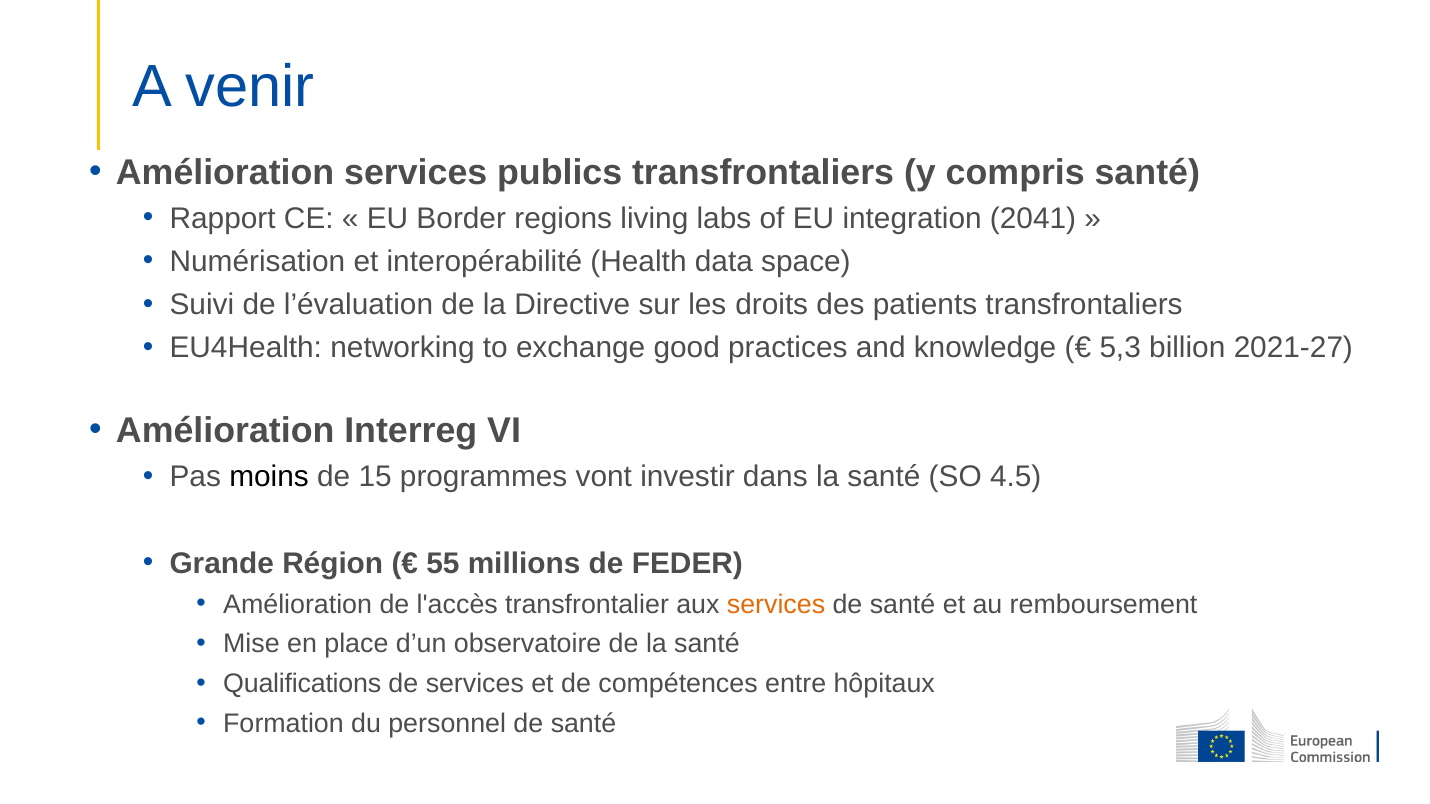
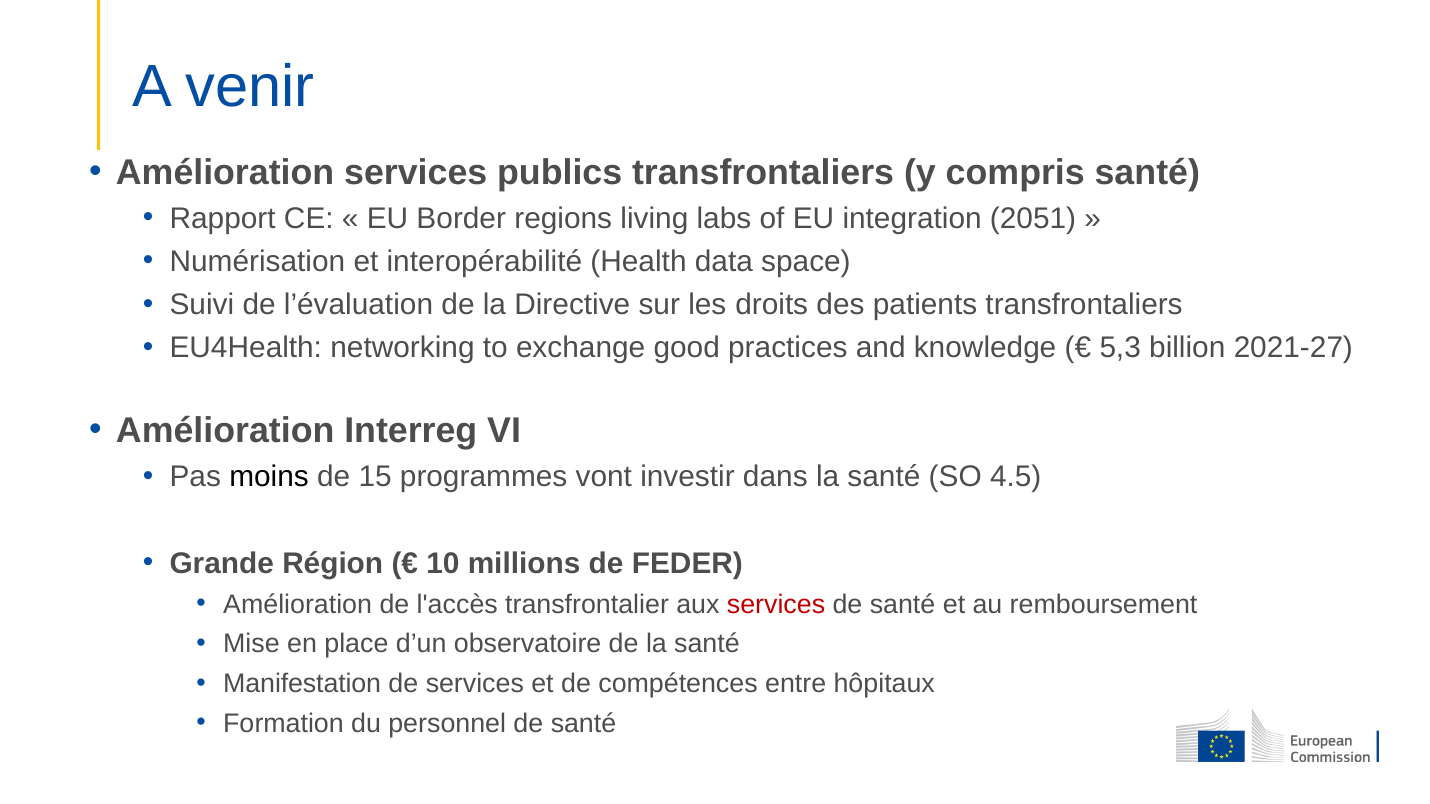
2041: 2041 -> 2051
55: 55 -> 10
services at (776, 605) colour: orange -> red
Qualifications: Qualifications -> Manifestation
